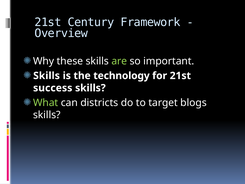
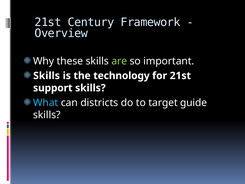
success: success -> support
What colour: light green -> light blue
blogs: blogs -> guide
